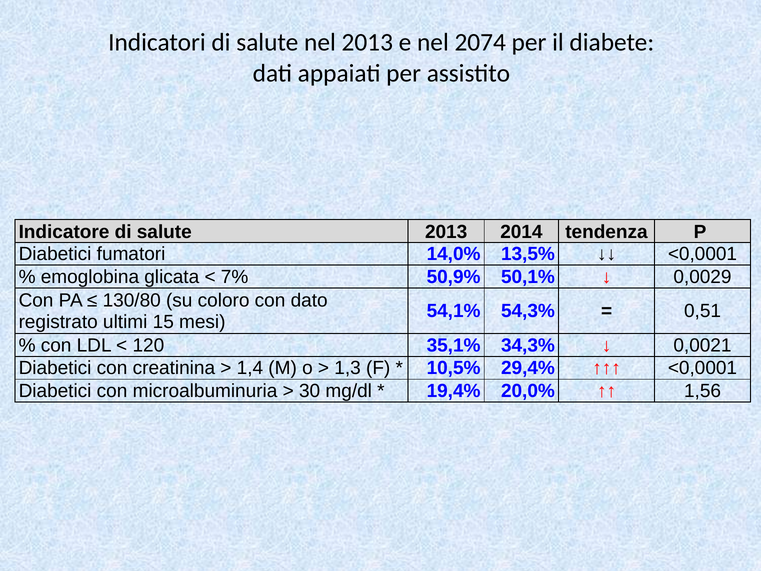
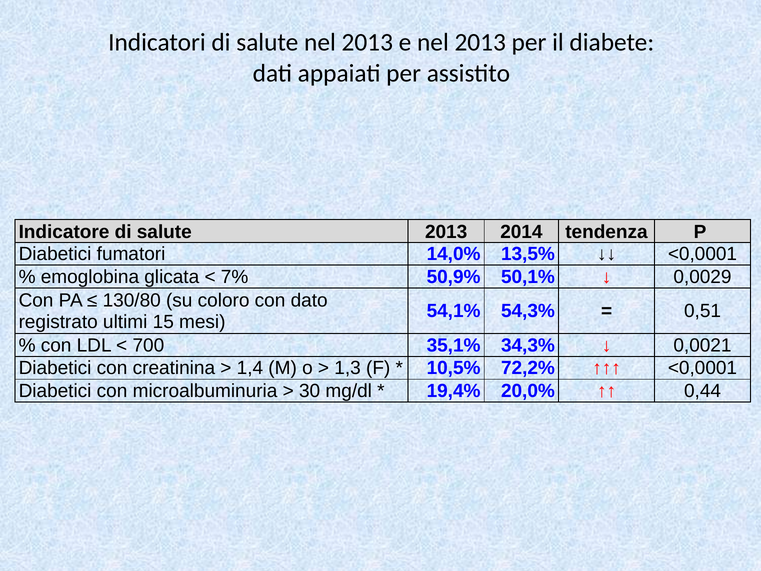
e nel 2074: 2074 -> 2013
120: 120 -> 700
29,4%: 29,4% -> 72,2%
1,56: 1,56 -> 0,44
